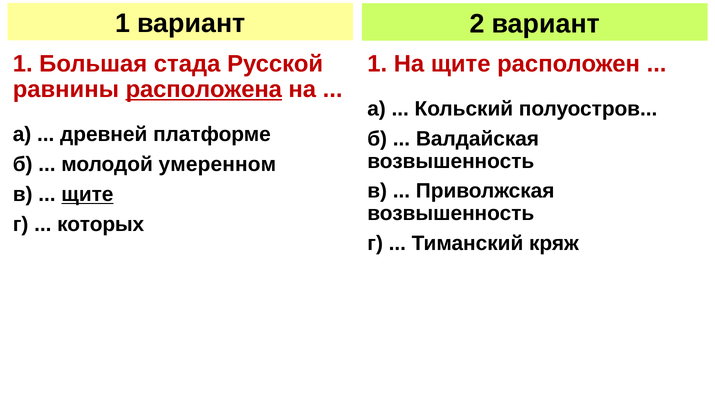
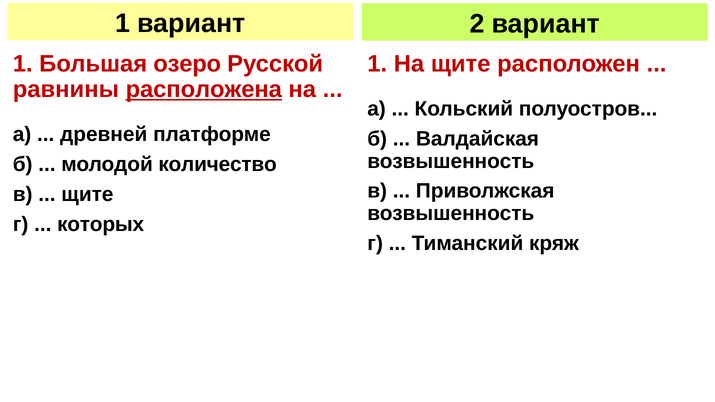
стада: стада -> озеро
умеренном: умеренном -> количество
щите at (87, 195) underline: present -> none
